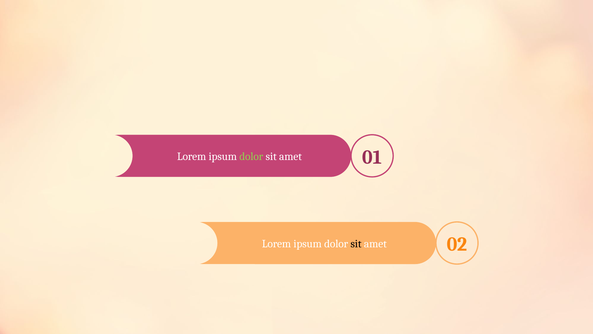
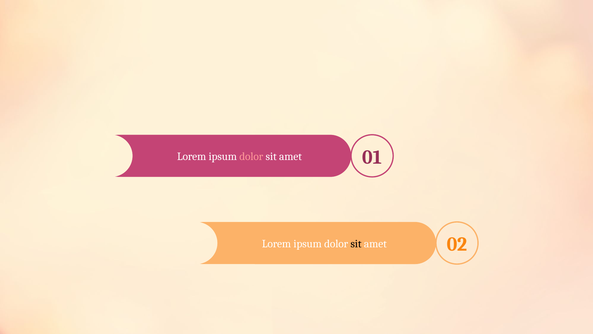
dolor at (251, 156) colour: light green -> pink
